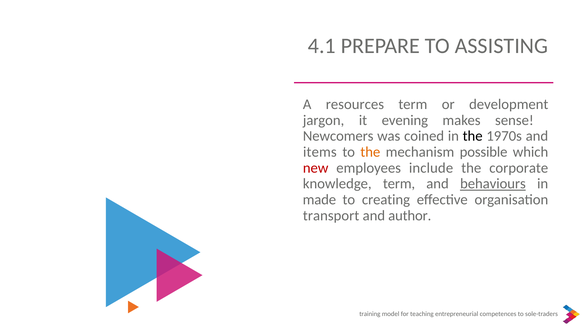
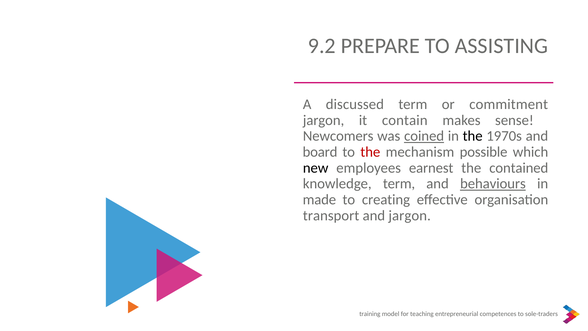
4.1: 4.1 -> 9.2
resources: resources -> discussed
development: development -> commitment
evening: evening -> contain
coined underline: none -> present
items: items -> board
the at (370, 152) colour: orange -> red
new colour: red -> black
include: include -> earnest
corporate: corporate -> contained
and author: author -> jargon
